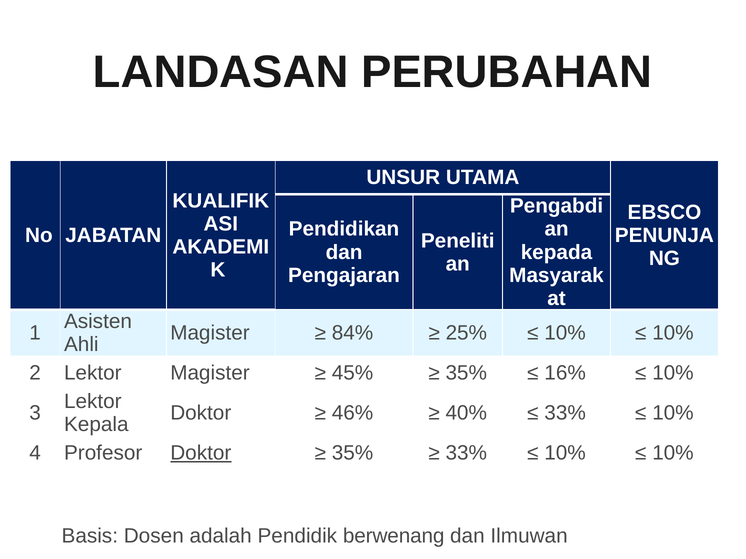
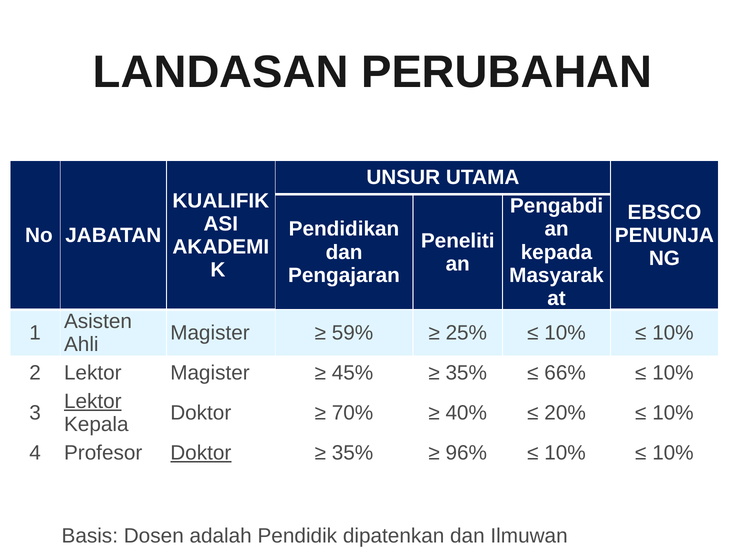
84%: 84% -> 59%
16%: 16% -> 66%
Lektor at (93, 402) underline: none -> present
46%: 46% -> 70%
33% at (565, 413): 33% -> 20%
33% at (466, 453): 33% -> 96%
berwenang: berwenang -> dipatenkan
